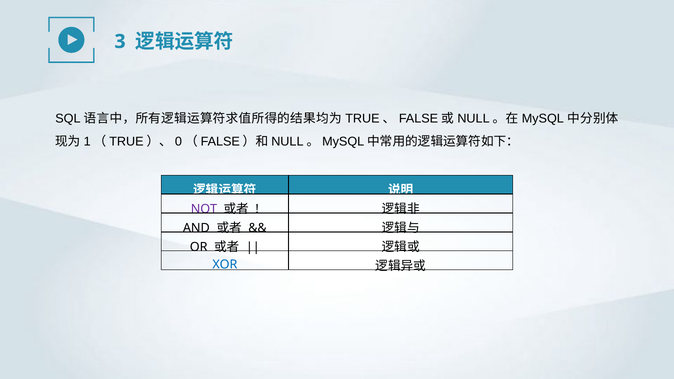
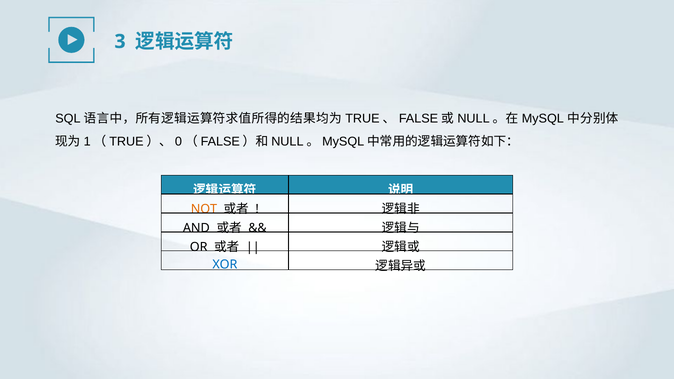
NOT colour: purple -> orange
